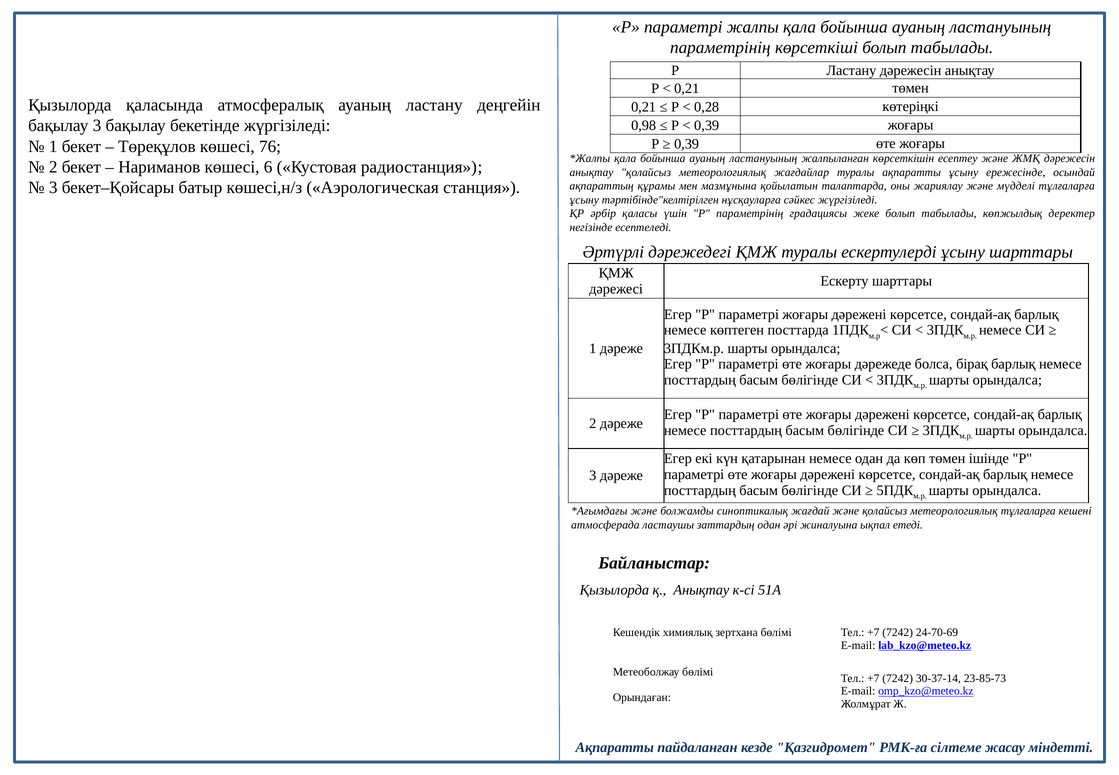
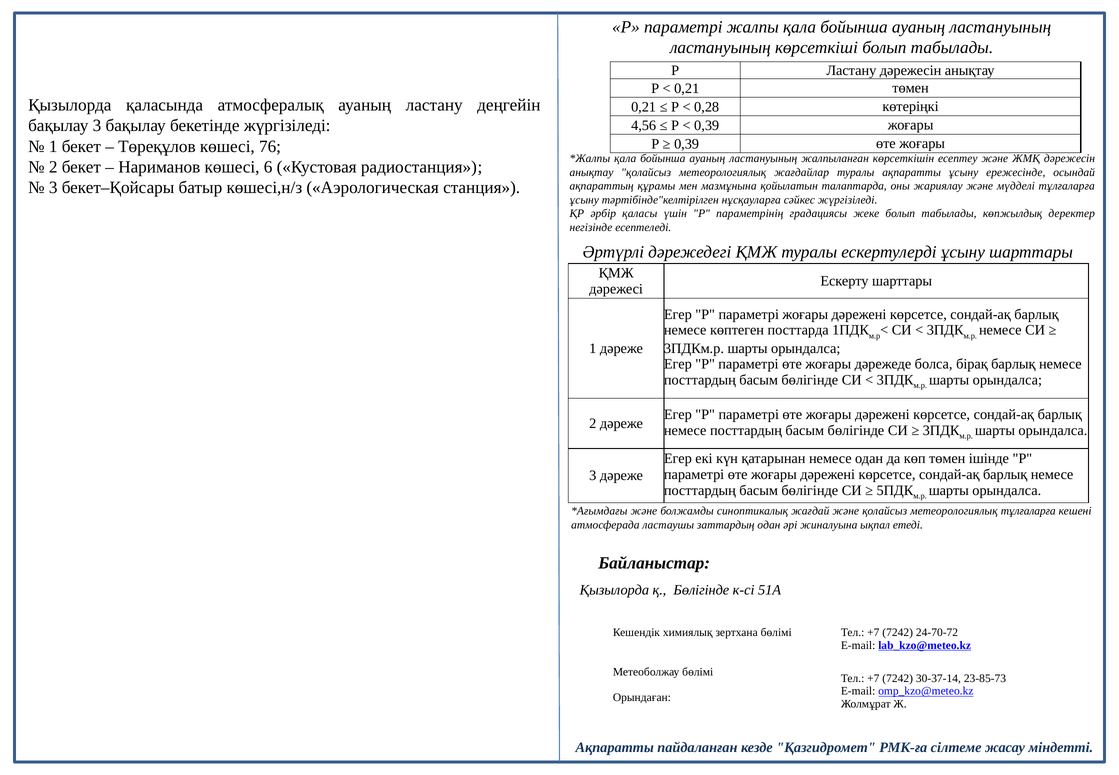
параметрінің at (720, 48): параметрінің -> ластануының
0,98: 0,98 -> 4,56
қ Анықтау: Анықтау -> Бөлігінде
24-70-69: 24-70-69 -> 24-70-72
